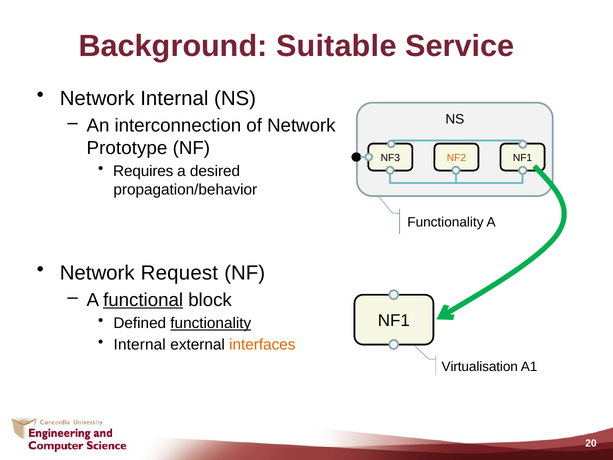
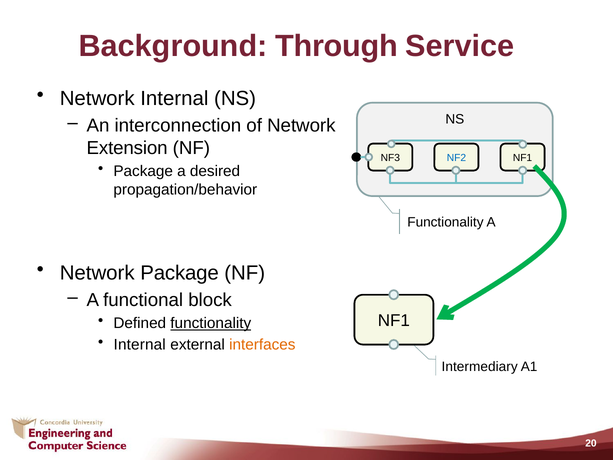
Suitable: Suitable -> Through
Prototype: Prototype -> Extension
NF2 colour: orange -> blue
Requires at (143, 171): Requires -> Package
Network Request: Request -> Package
functional underline: present -> none
Virtualisation: Virtualisation -> Intermediary
